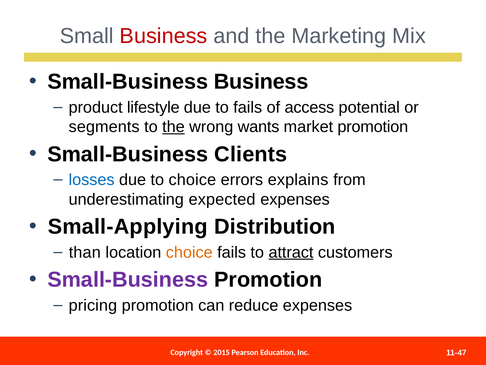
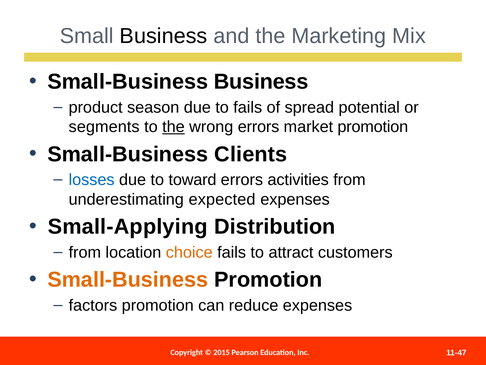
Business at (164, 36) colour: red -> black
lifestyle: lifestyle -> season
access: access -> spread
wrong wants: wants -> errors
to choice: choice -> toward
explains: explains -> activities
than at (85, 252): than -> from
attract underline: present -> none
Small-Business at (128, 279) colour: purple -> orange
pricing: pricing -> factors
